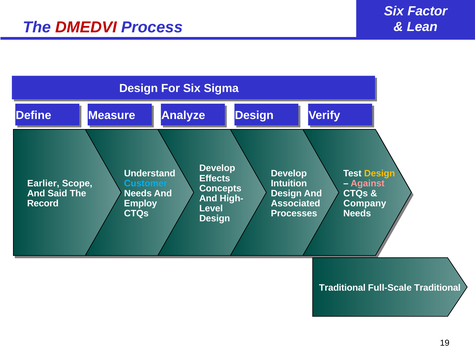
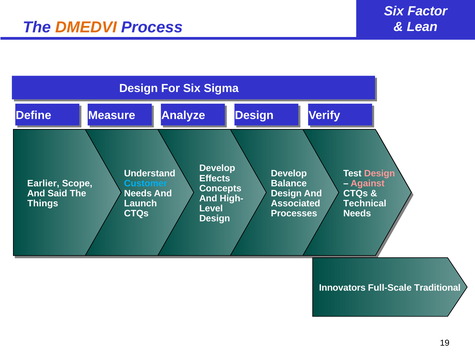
DMEDVI colour: red -> orange
Design at (380, 173) colour: yellow -> pink
Intuition: Intuition -> Balance
Record: Record -> Things
Employ: Employ -> Launch
Company: Company -> Technical
Traditional at (342, 288): Traditional -> Innovators
